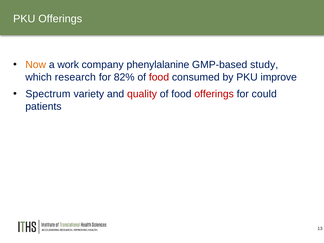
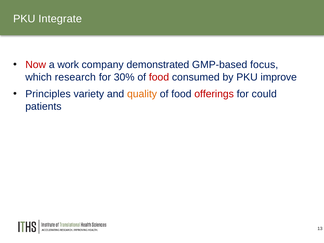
PKU Offerings: Offerings -> Integrate
Now colour: orange -> red
phenylalanine: phenylalanine -> demonstrated
study: study -> focus
82%: 82% -> 30%
Spectrum: Spectrum -> Principles
quality colour: red -> orange
